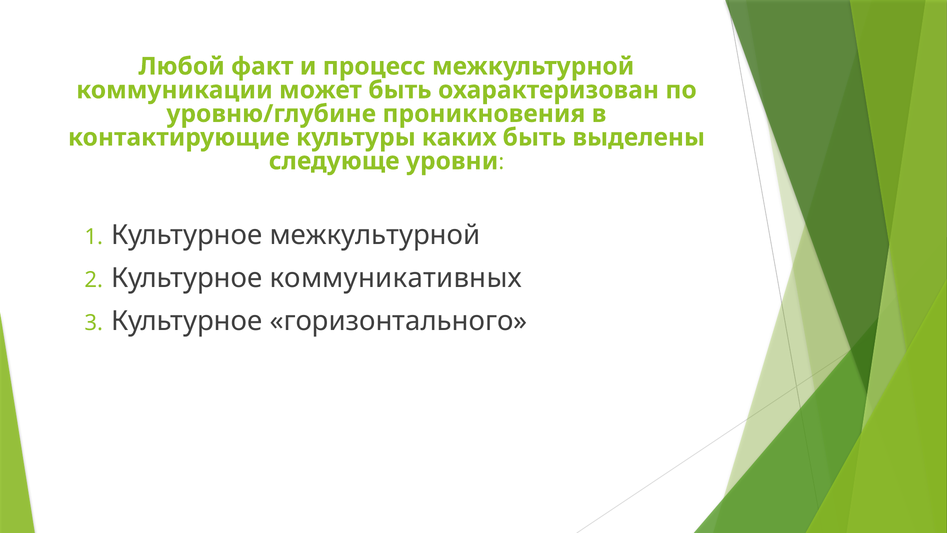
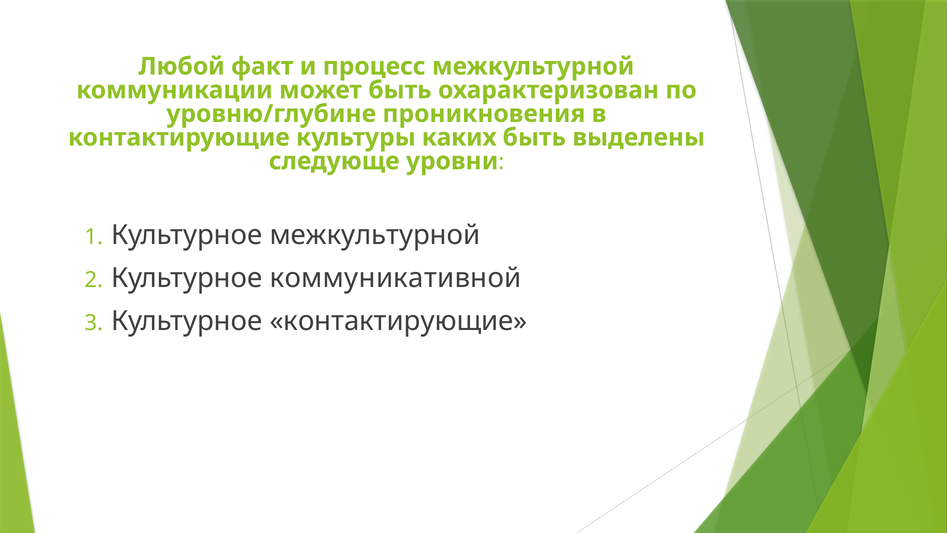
коммуникативных: коммуникативных -> коммуникативной
Культурное горизонтального: горизонтального -> контактирующие
